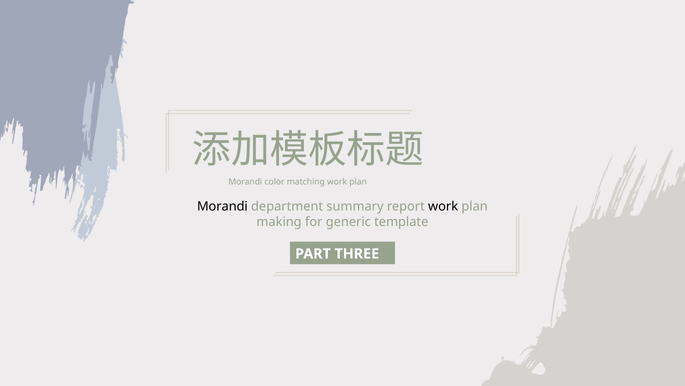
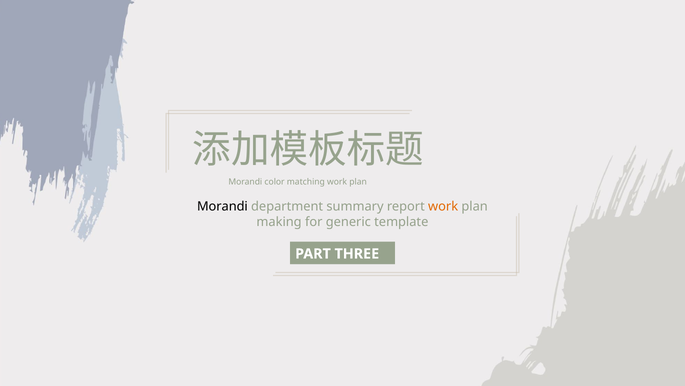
work at (443, 206) colour: black -> orange
